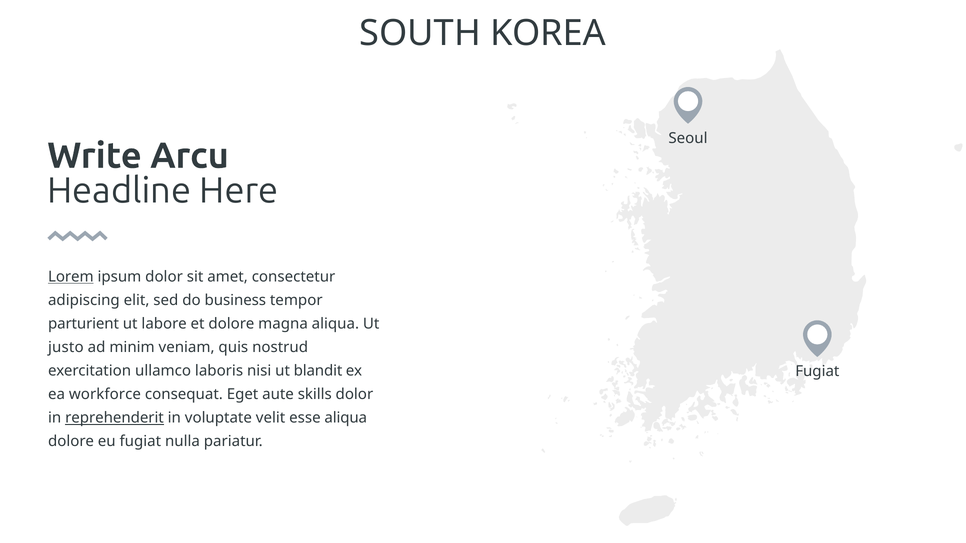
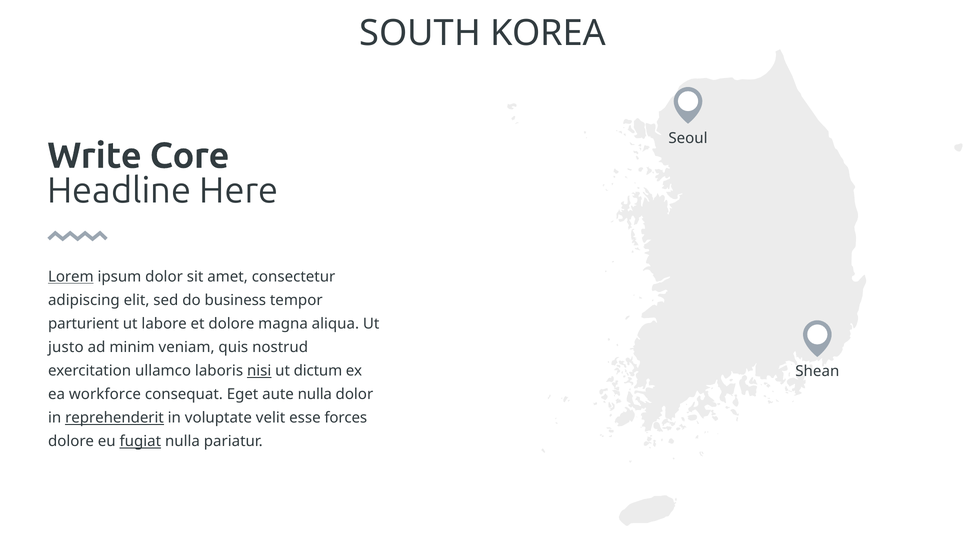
Arcu: Arcu -> Core
nisi underline: none -> present
blandit: blandit -> dictum
Fugiat at (817, 371): Fugiat -> Shean
aute skills: skills -> nulla
esse aliqua: aliqua -> forces
fugiat at (140, 442) underline: none -> present
